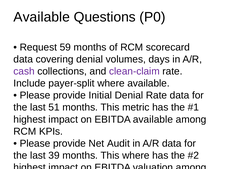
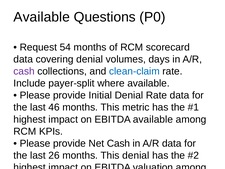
59: 59 -> 54
clean-claim colour: purple -> blue
51: 51 -> 46
Net Audit: Audit -> Cash
39: 39 -> 26
This where: where -> denial
